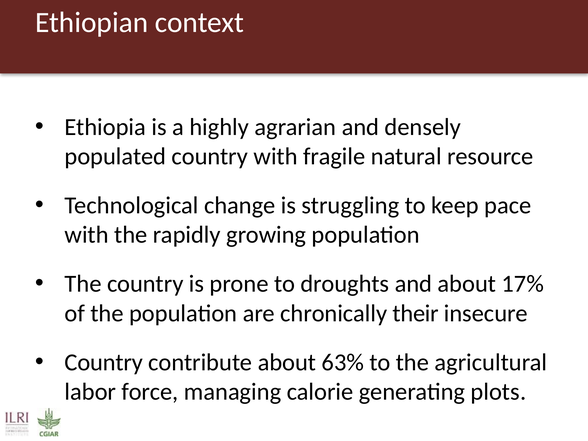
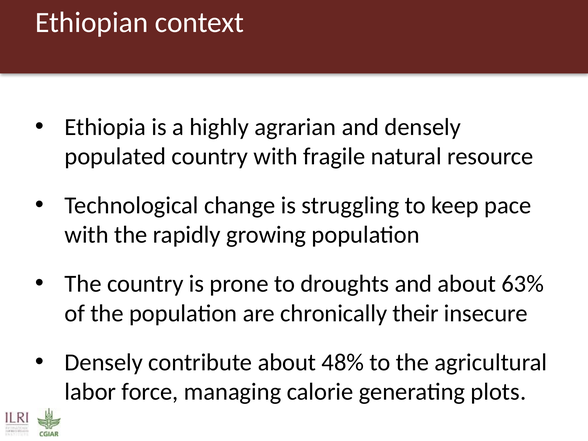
17%: 17% -> 63%
Country at (104, 362): Country -> Densely
63%: 63% -> 48%
